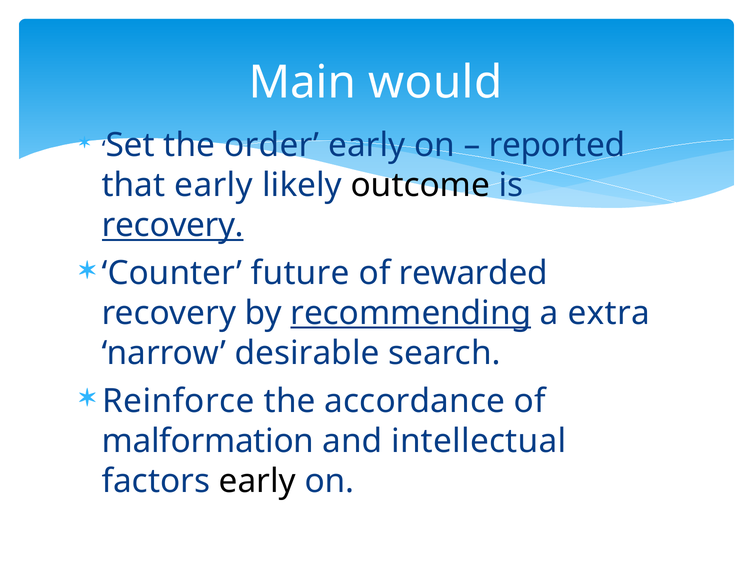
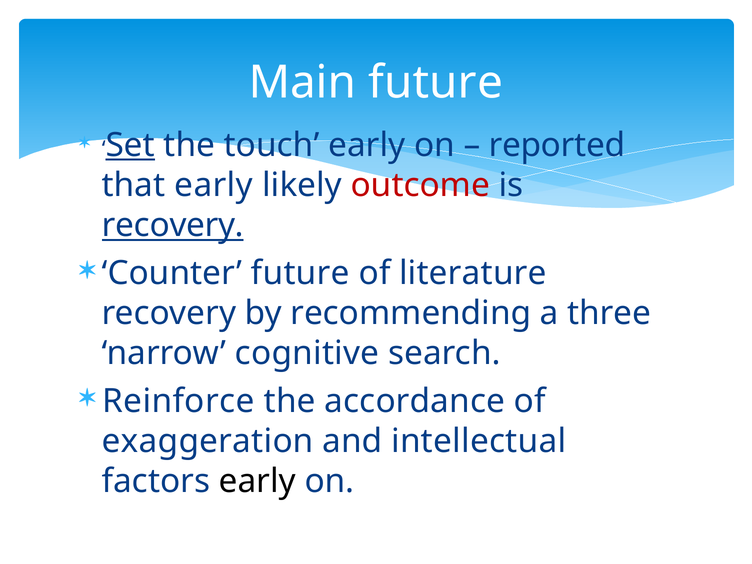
Main would: would -> future
Set underline: none -> present
order: order -> touch
outcome colour: black -> red
rewarded: rewarded -> literature
recommending underline: present -> none
extra: extra -> three
desirable: desirable -> cognitive
malformation: malformation -> exaggeration
